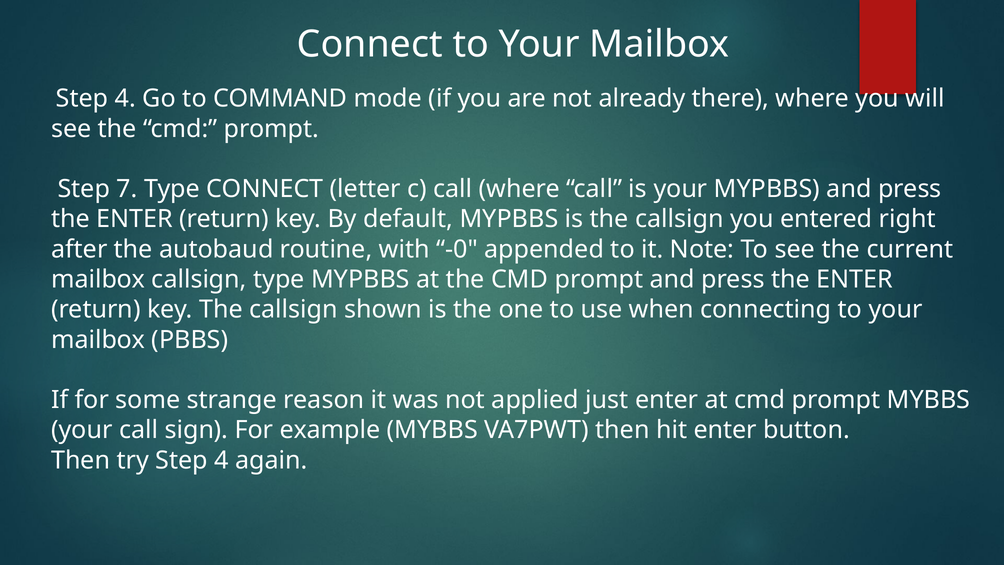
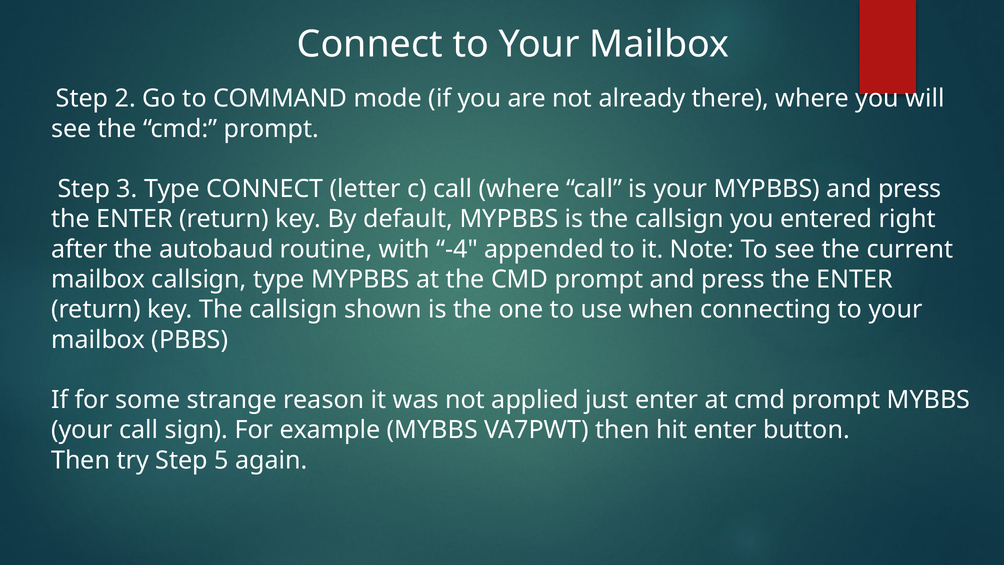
4 at (125, 99): 4 -> 2
7: 7 -> 3
-0: -0 -> -4
try Step 4: 4 -> 5
